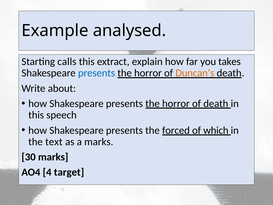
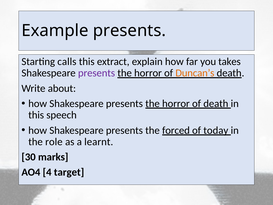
Example analysed: analysed -> presents
presents at (97, 73) colour: blue -> purple
which: which -> today
text: text -> role
a marks: marks -> learnt
